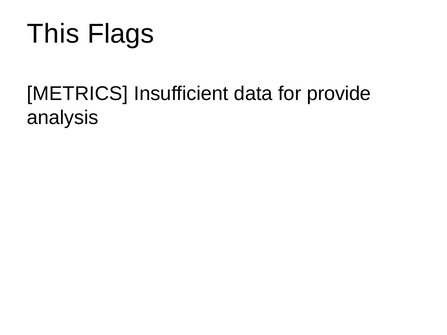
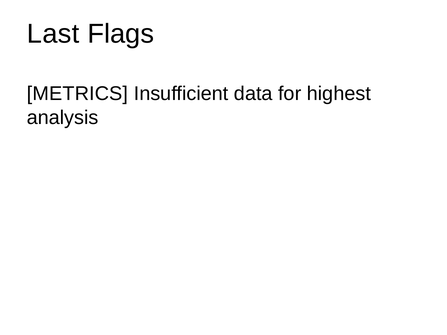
This: This -> Last
provide: provide -> highest
